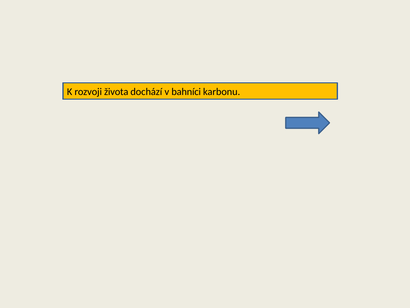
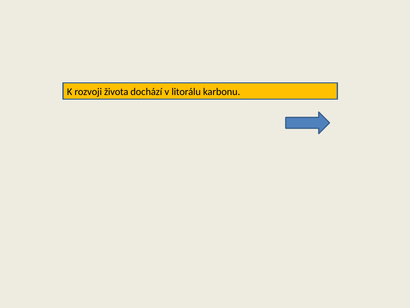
bahníci: bahníci -> litorálu
